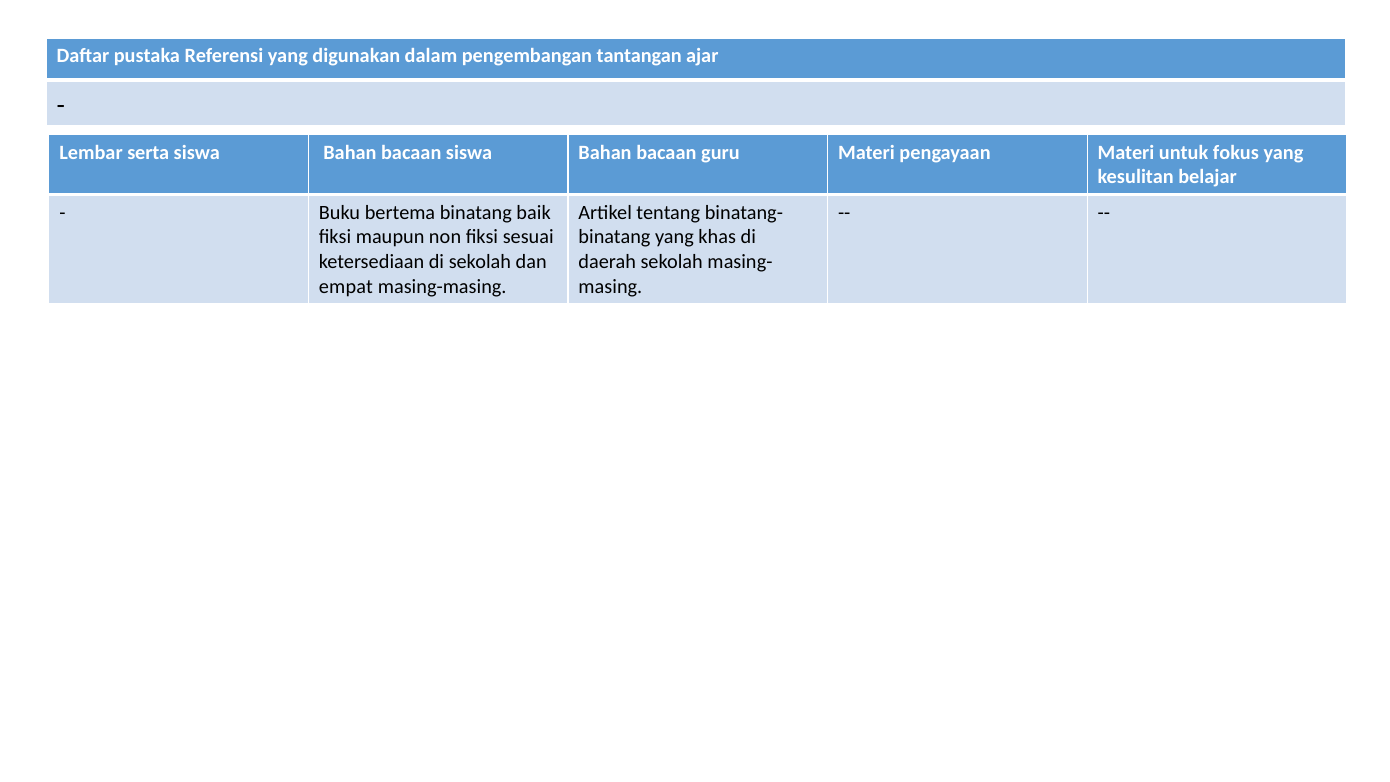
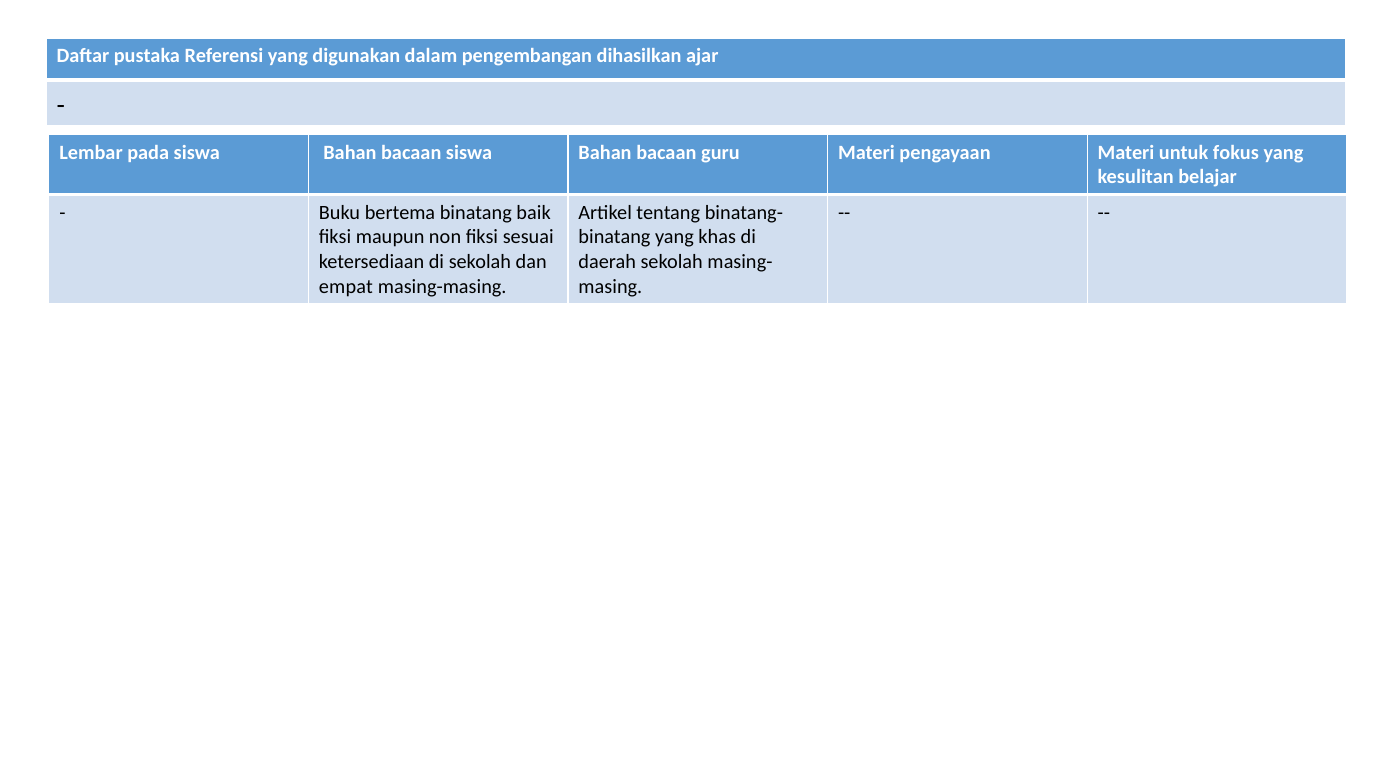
tantangan: tantangan -> dihasilkan
serta: serta -> pada
